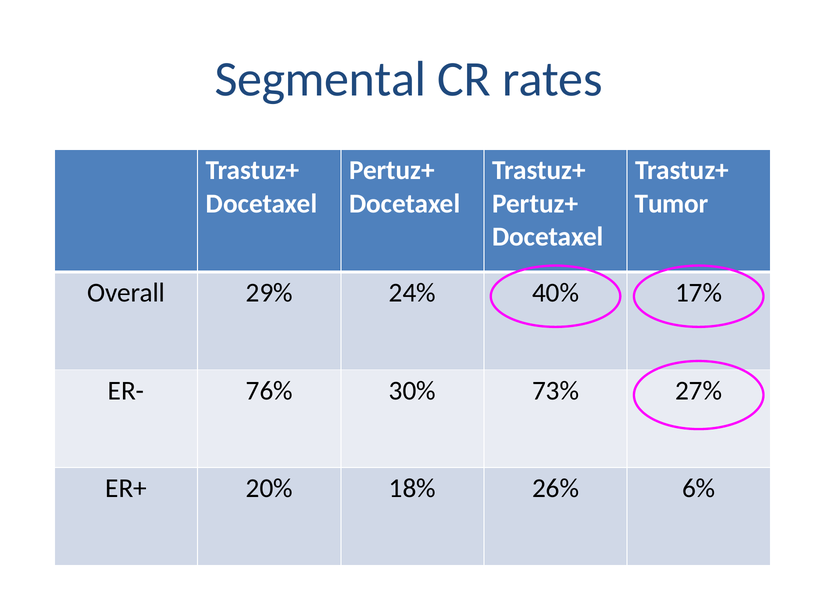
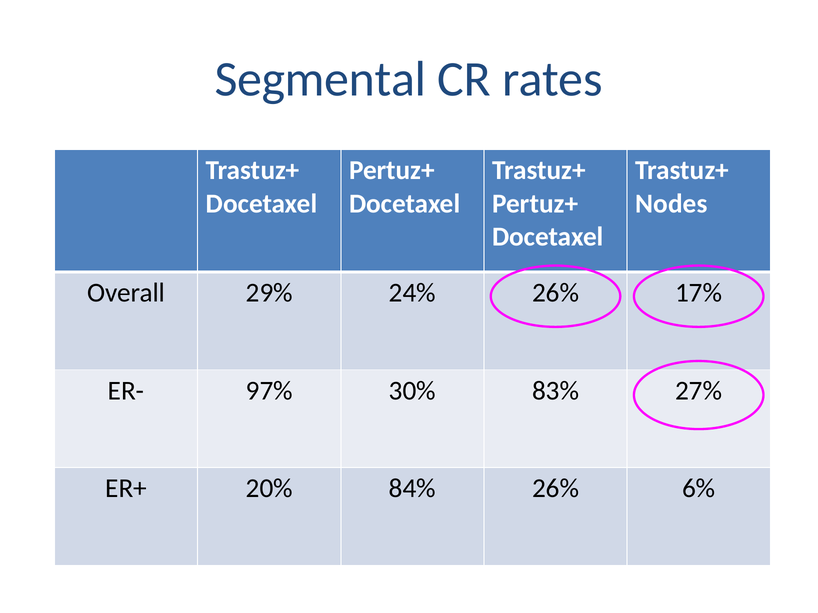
Tumor: Tumor -> Nodes
24% 40%: 40% -> 26%
76%: 76% -> 97%
73%: 73% -> 83%
18%: 18% -> 84%
